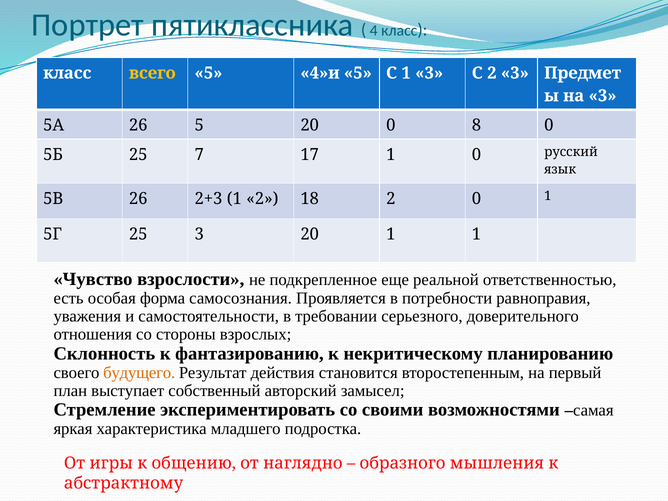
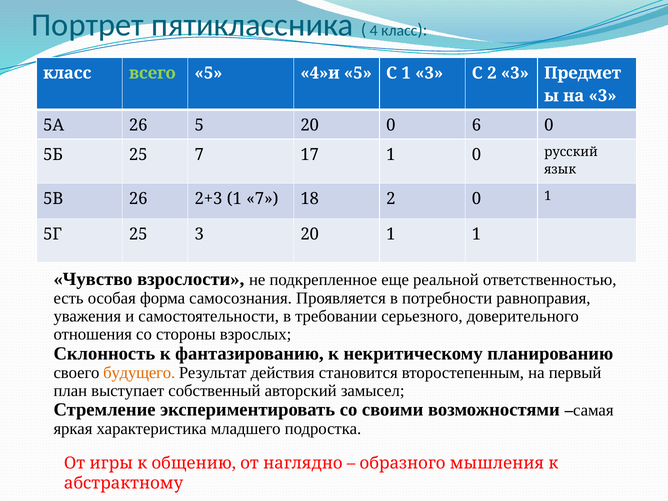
всего colour: yellow -> light green
8: 8 -> 6
1 2: 2 -> 7
